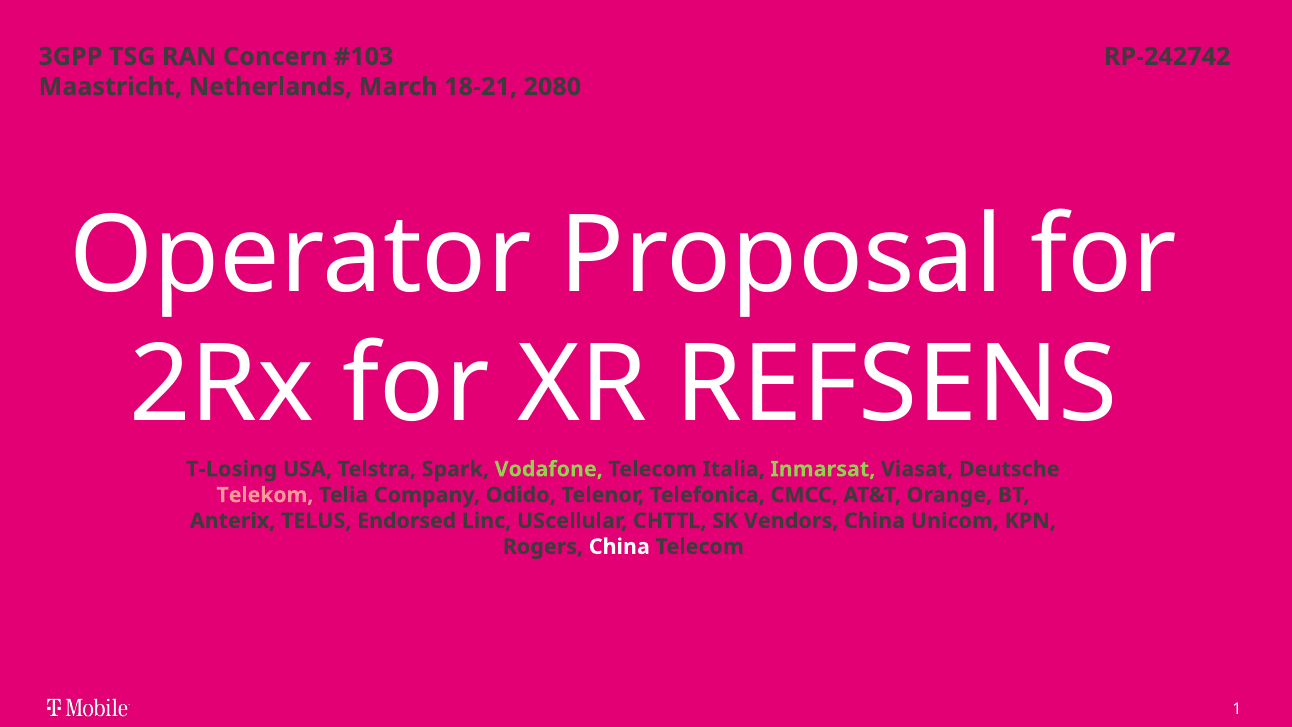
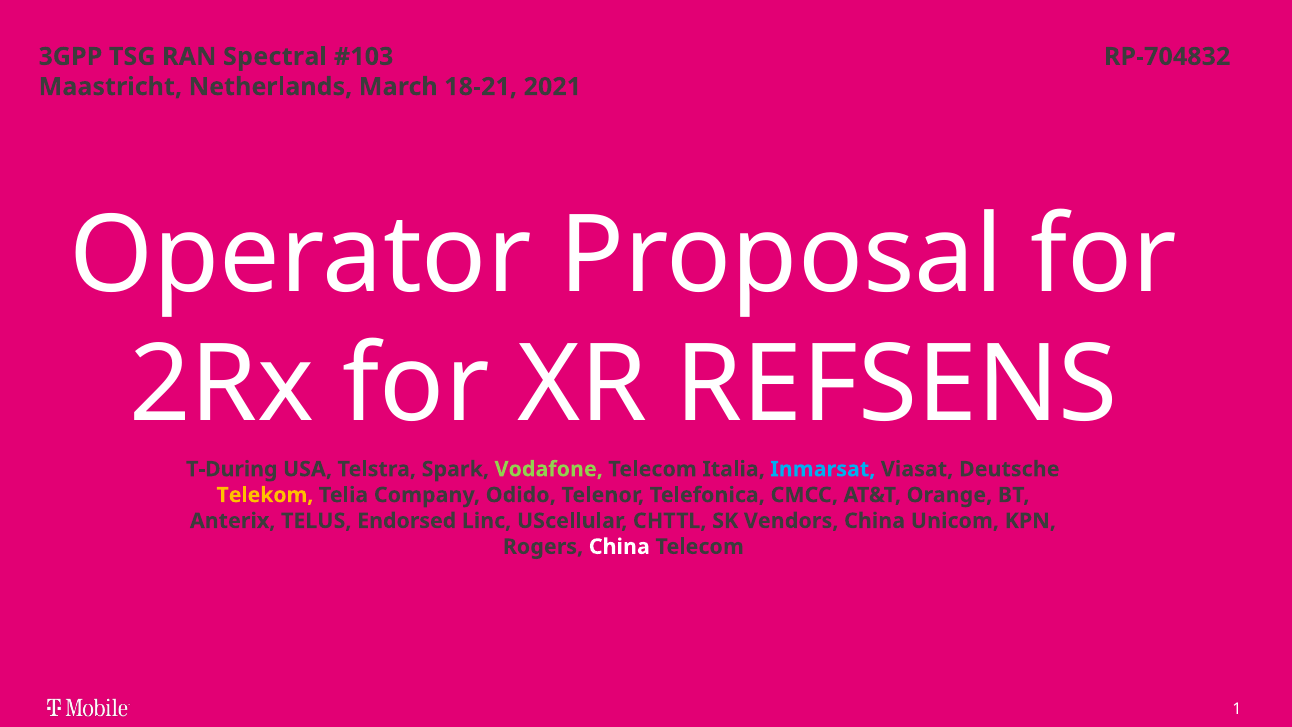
Concern: Concern -> Spectral
RP-242742: RP-242742 -> RP-704832
2080: 2080 -> 2021
T-Losing: T-Losing -> T-During
Inmarsat colour: light green -> light blue
Telekom colour: pink -> yellow
